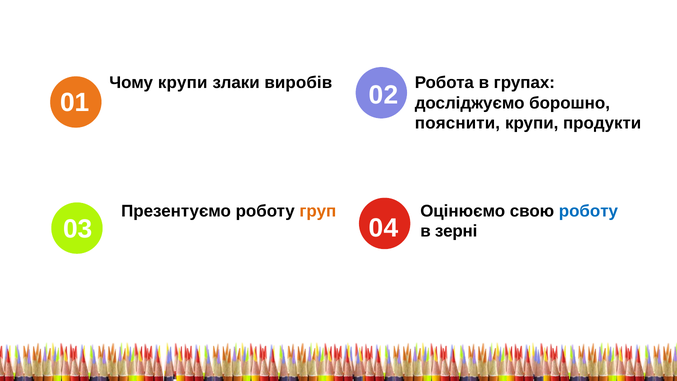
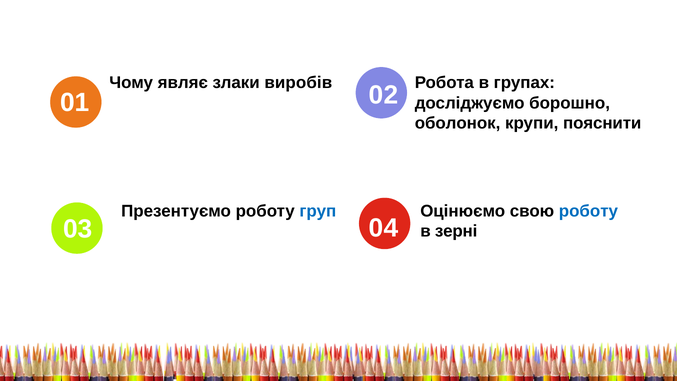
Чому крупи: крупи -> являє
пояснити: пояснити -> оболонок
продукти: продукти -> пояснити
груп colour: orange -> blue
